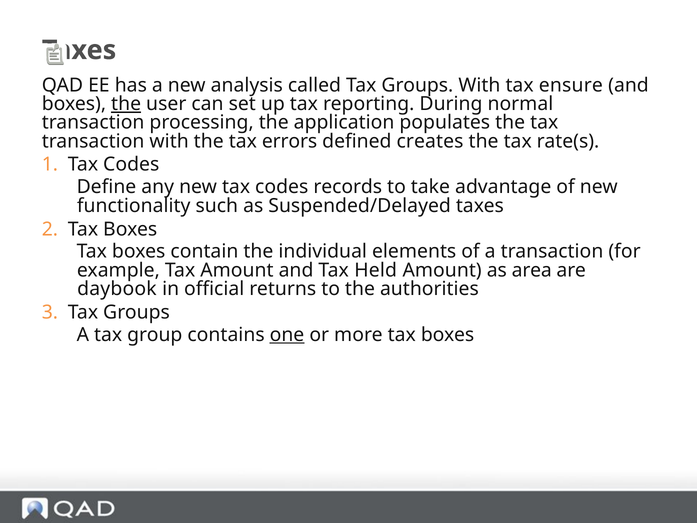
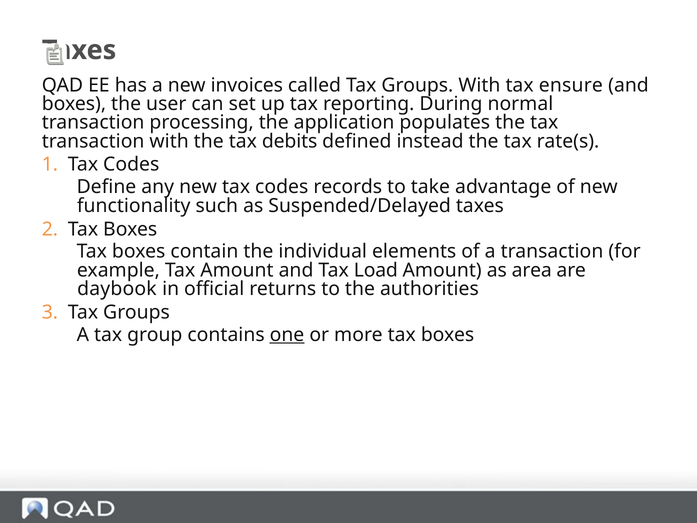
analysis: analysis -> invoices
the at (126, 104) underline: present -> none
errors: errors -> debits
creates: creates -> instead
Held: Held -> Load
